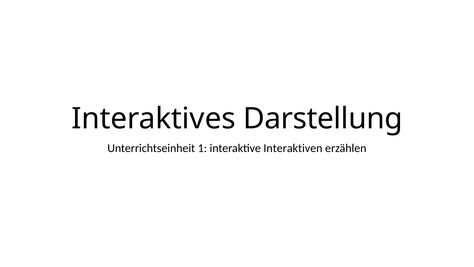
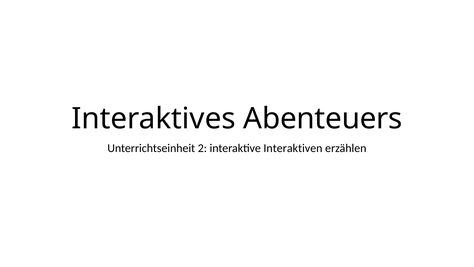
Darstellung: Darstellung -> Abenteuers
1: 1 -> 2
